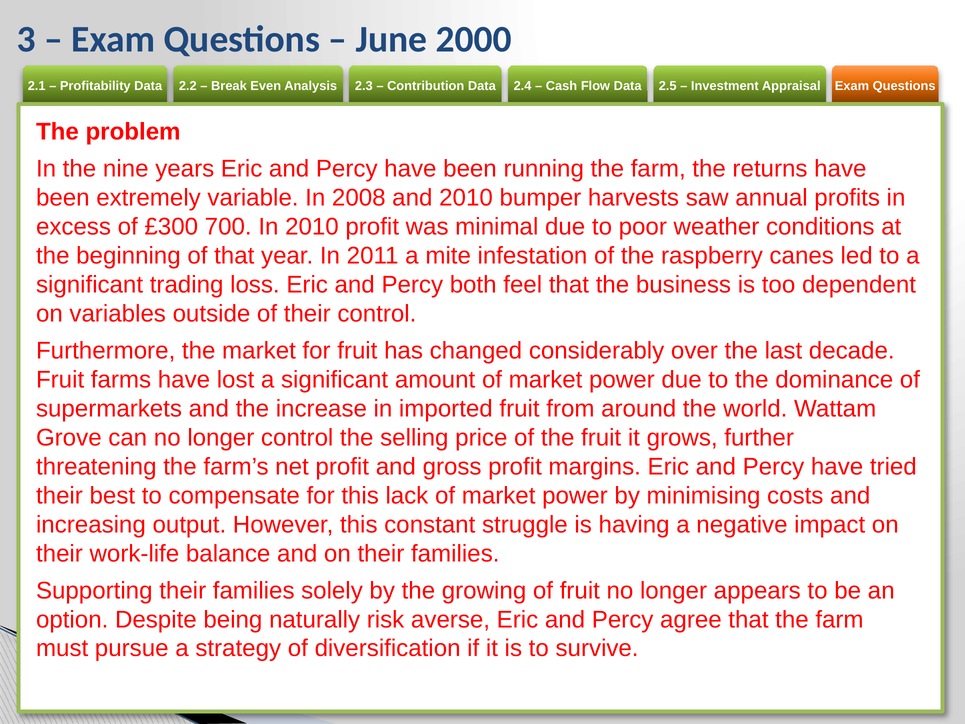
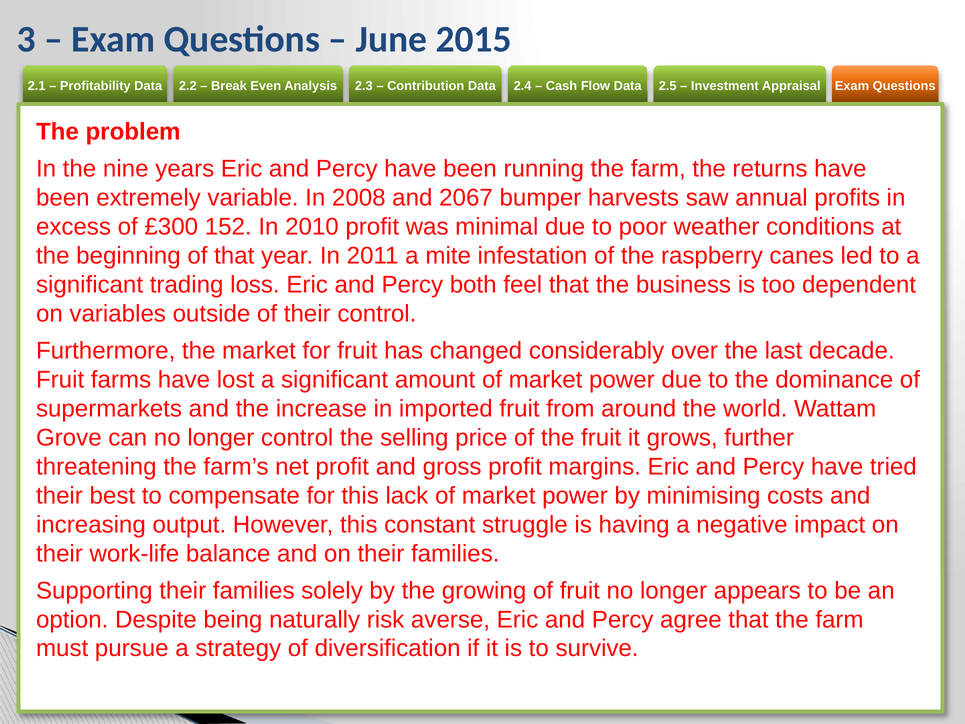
2000: 2000 -> 2015
and 2010: 2010 -> 2067
700: 700 -> 152
